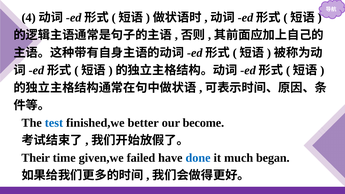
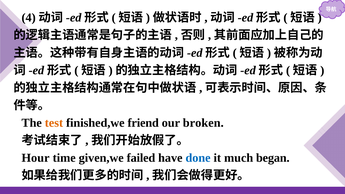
test colour: blue -> orange
better: better -> friend
become: become -> broken
Their: Their -> Hour
